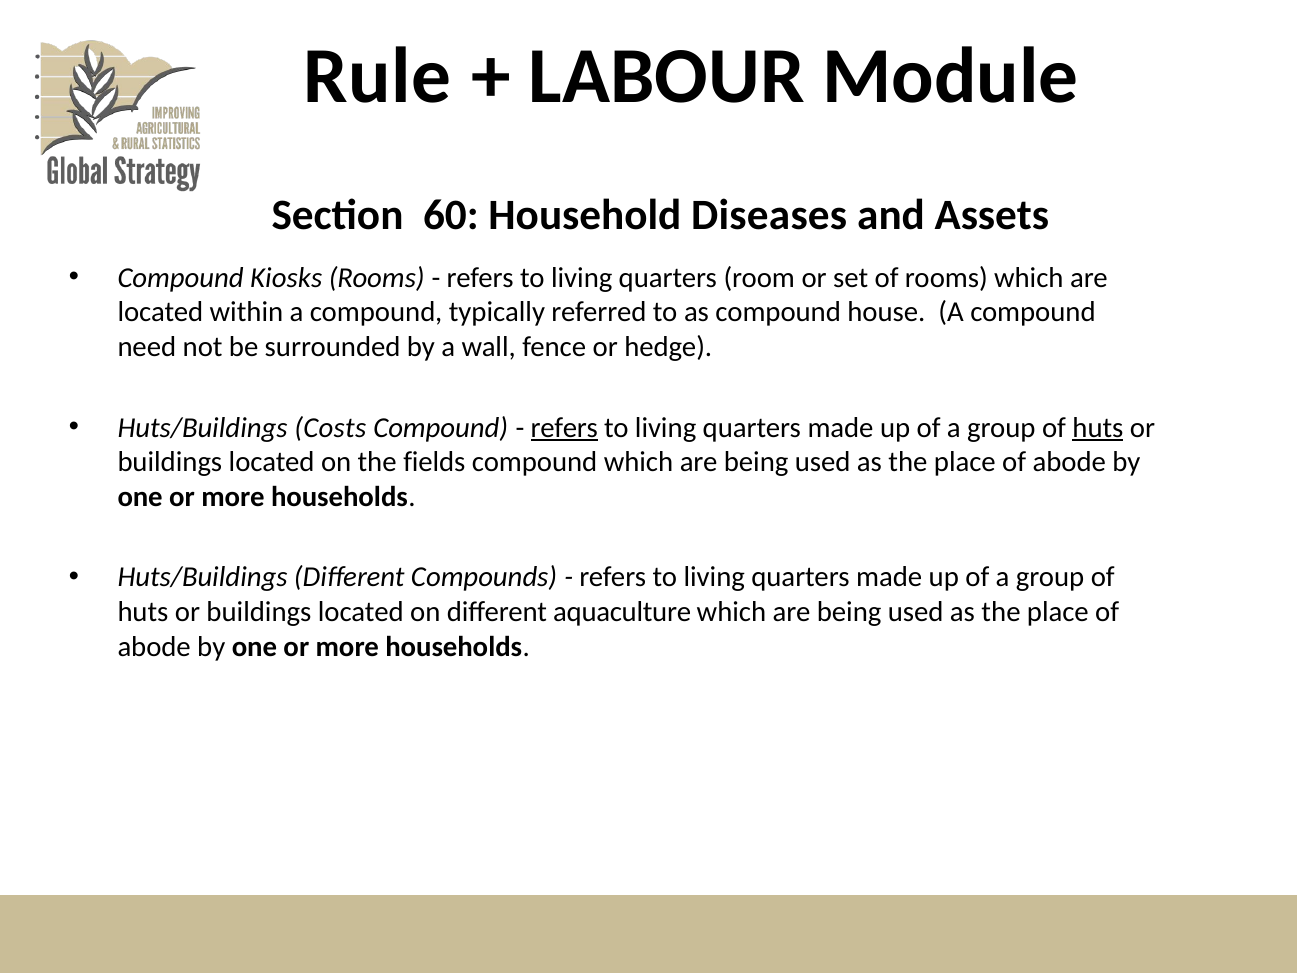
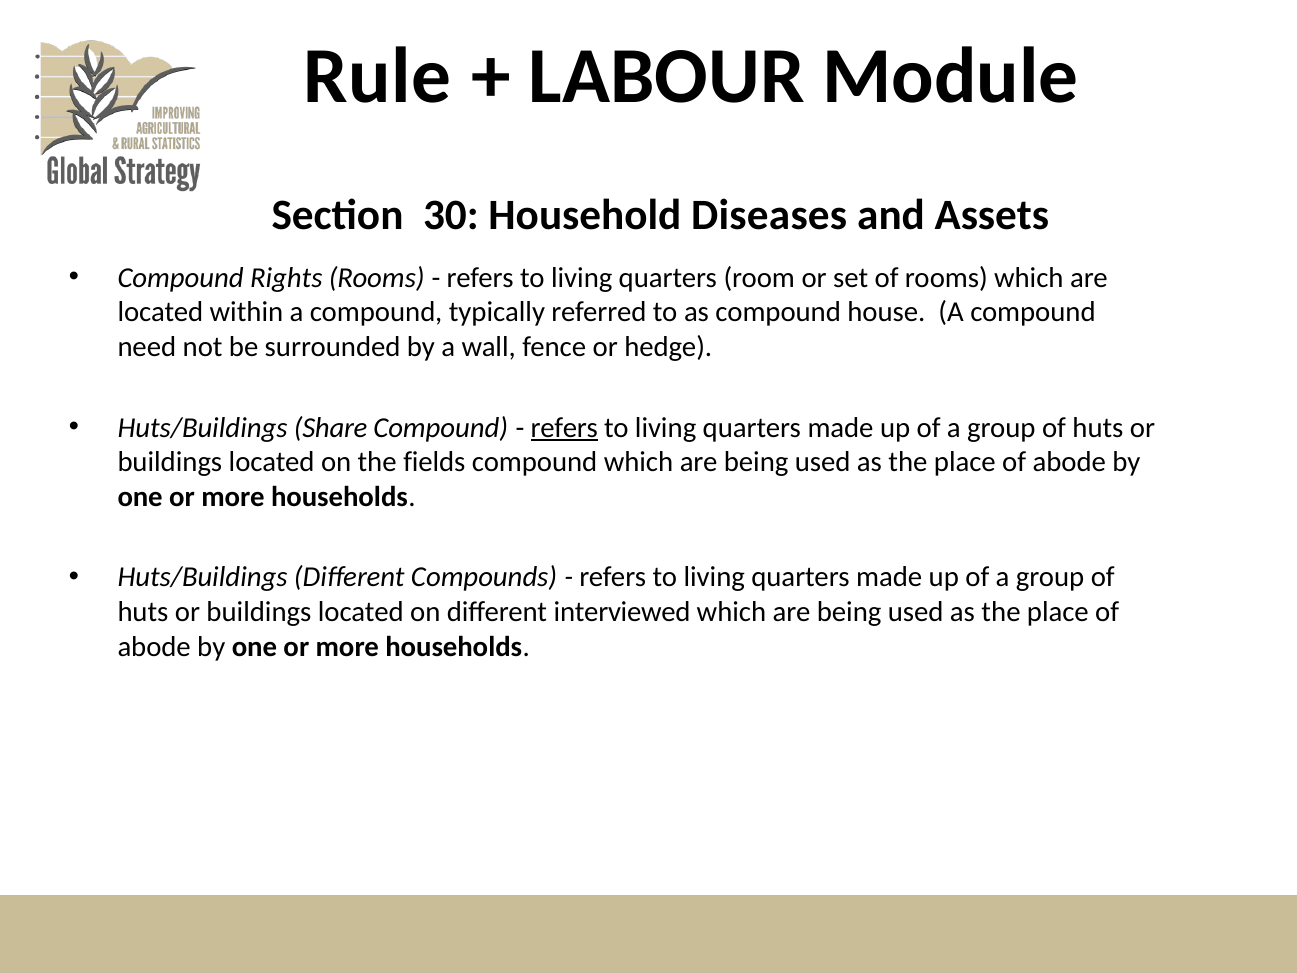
60: 60 -> 30
Kiosks: Kiosks -> Rights
Costs: Costs -> Share
huts at (1098, 427) underline: present -> none
aquaculture: aquaculture -> interviewed
